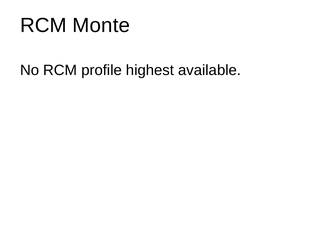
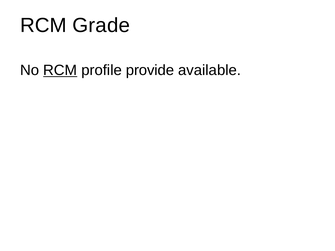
Monte: Monte -> Grade
RCM at (60, 70) underline: none -> present
highest: highest -> provide
